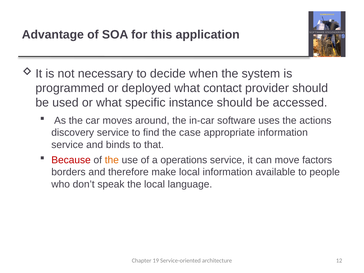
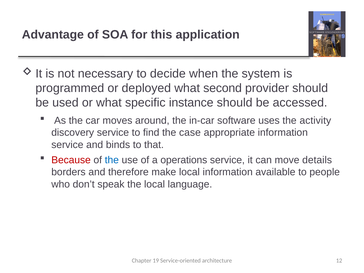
contact: contact -> second
actions: actions -> activity
the at (112, 160) colour: orange -> blue
factors: factors -> details
